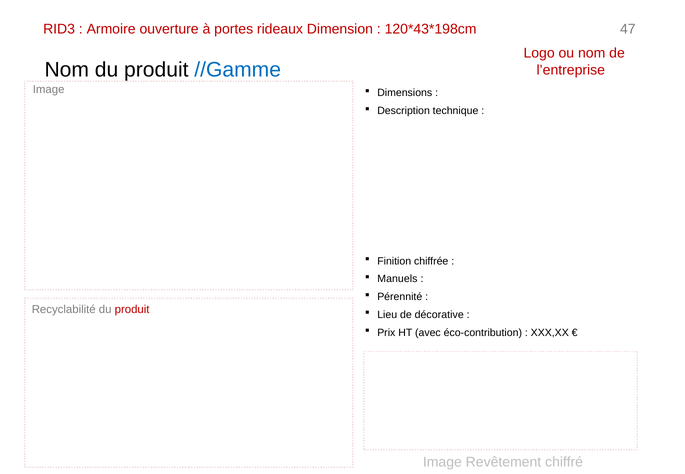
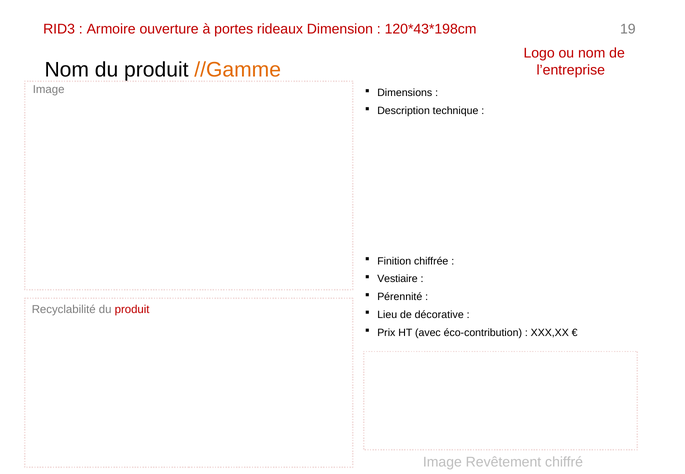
47: 47 -> 19
//Gamme colour: blue -> orange
Manuels: Manuels -> Vestiaire
